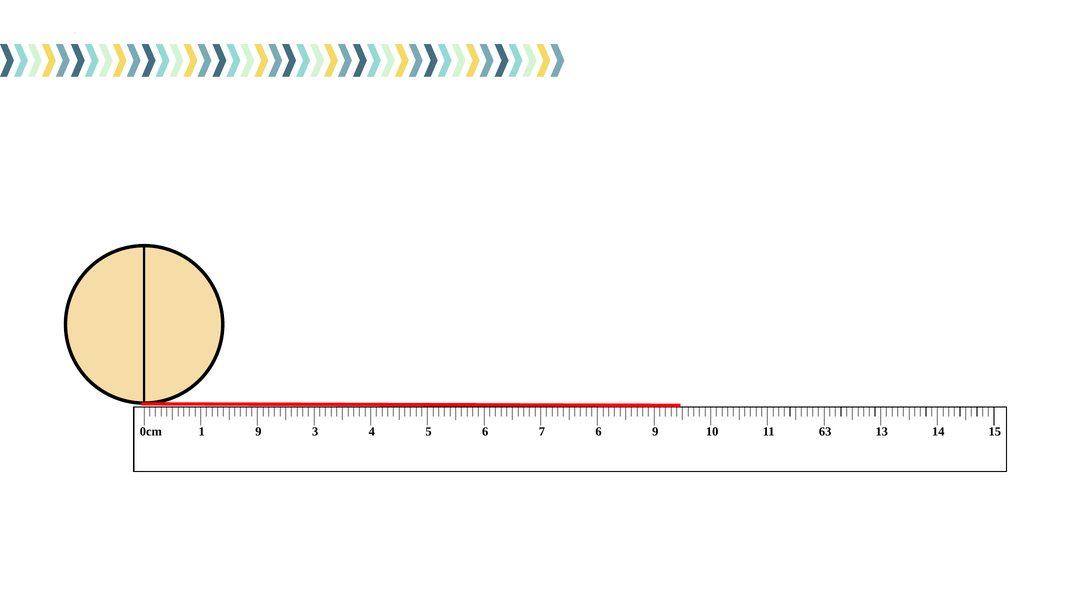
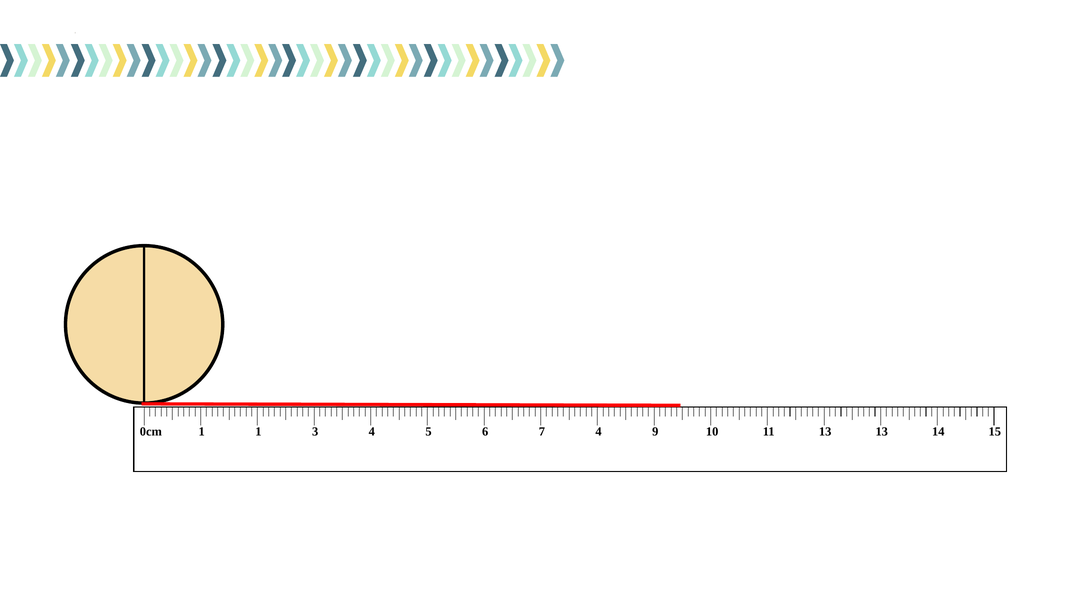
1 9: 9 -> 1
7 6: 6 -> 4
11 63: 63 -> 13
